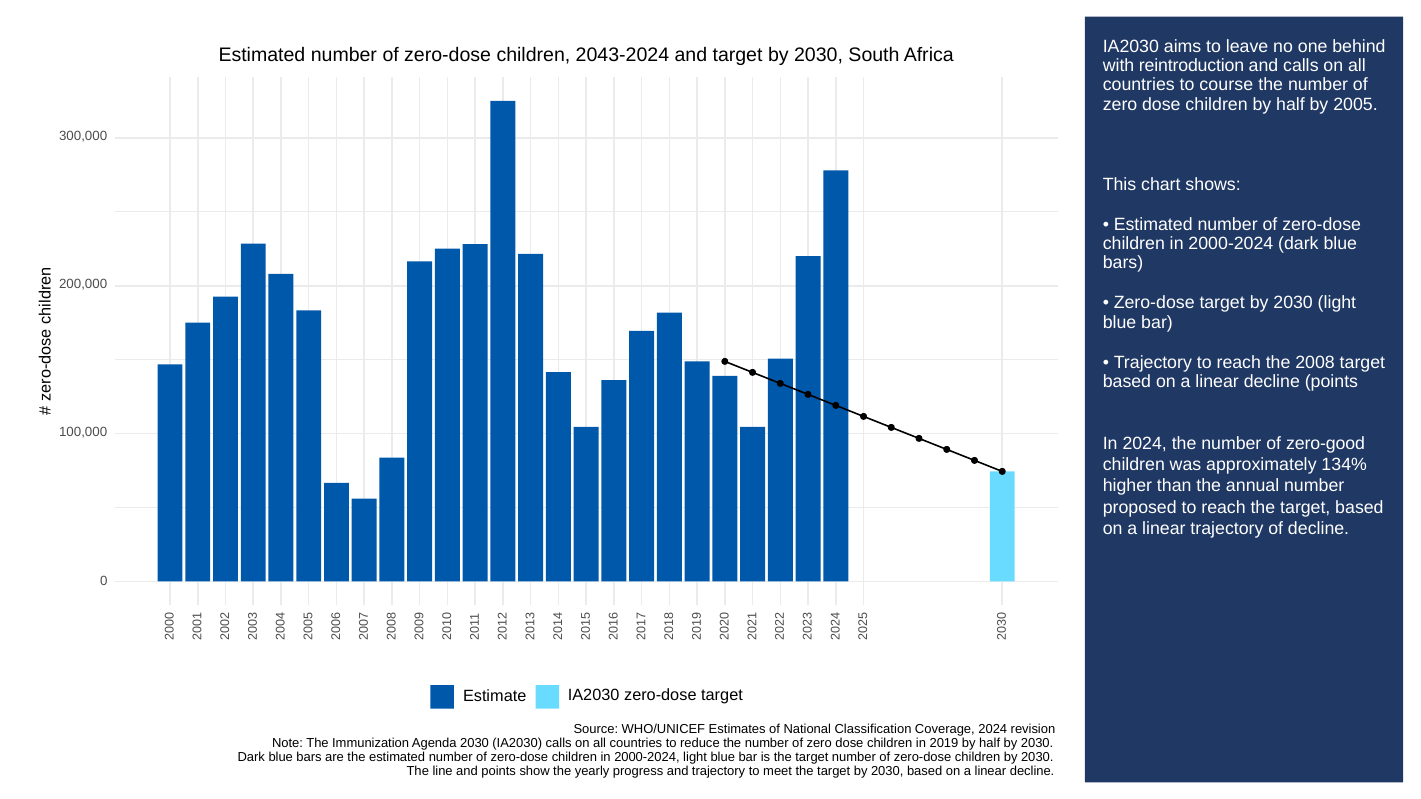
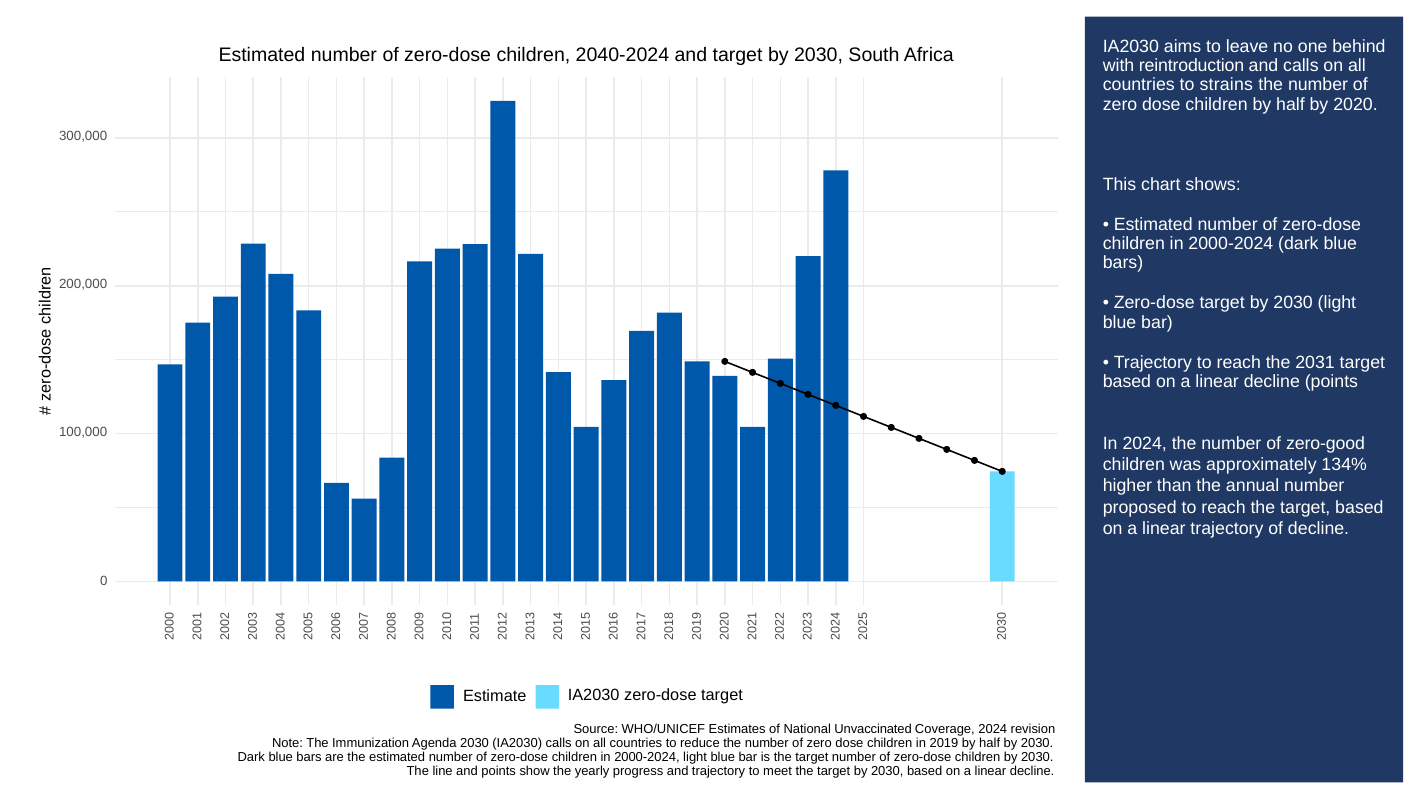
2043-2024: 2043-2024 -> 2040-2024
course: course -> strains
2005: 2005 -> 2020
2008: 2008 -> 2031
Classification: Classification -> Unvaccinated
